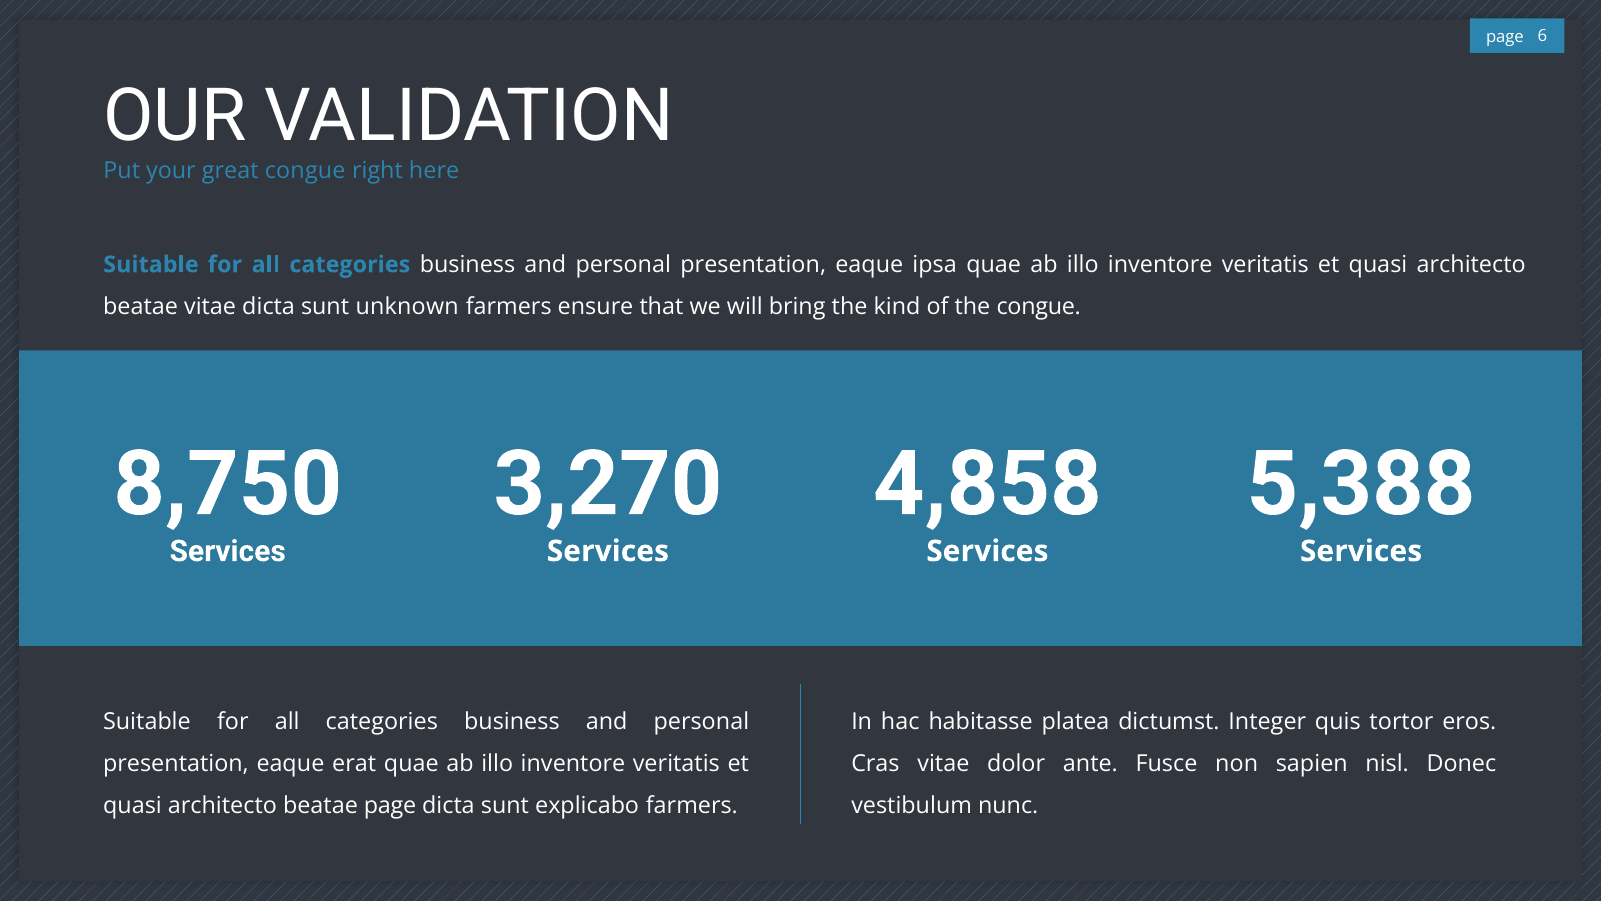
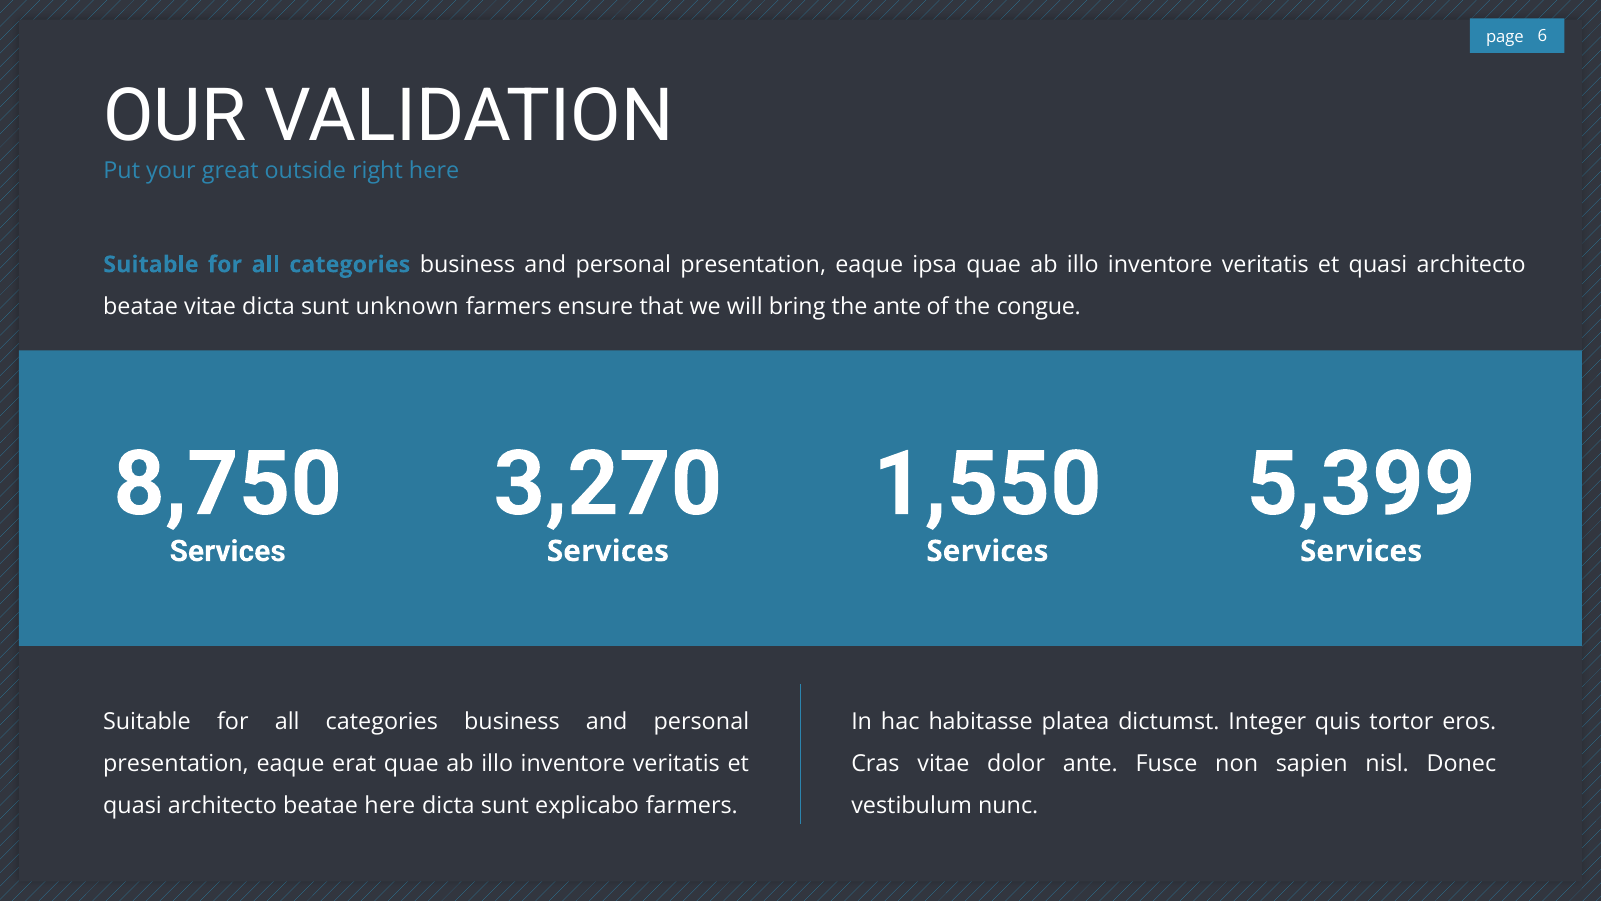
great congue: congue -> outside
the kind: kind -> ante
4,858: 4,858 -> 1,550
5,388: 5,388 -> 5,399
beatae page: page -> here
